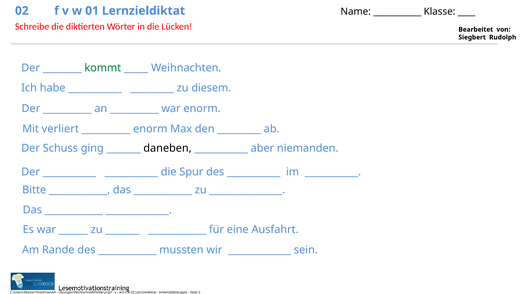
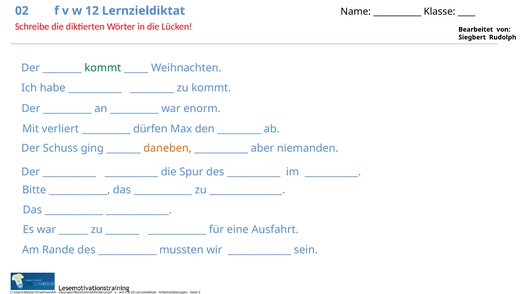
01: 01 -> 12
zu diesem: diesem -> kommt
enorm at (150, 129): enorm -> dürfen
daneben colour: black -> orange
